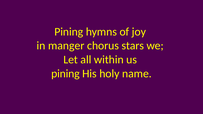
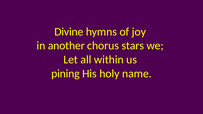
Pining at (69, 32): Pining -> Divine
manger: manger -> another
